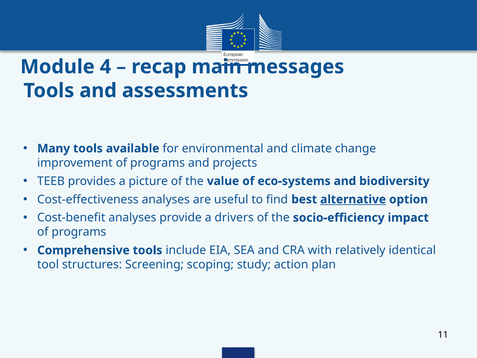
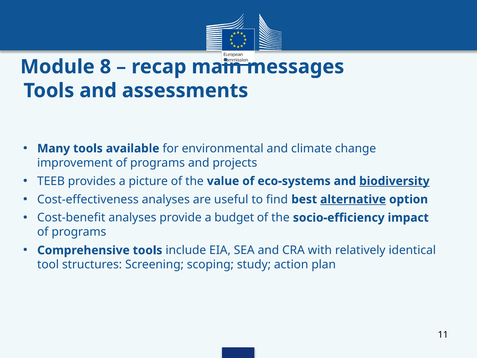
4: 4 -> 8
biodiversity underline: none -> present
drivers: drivers -> budget
